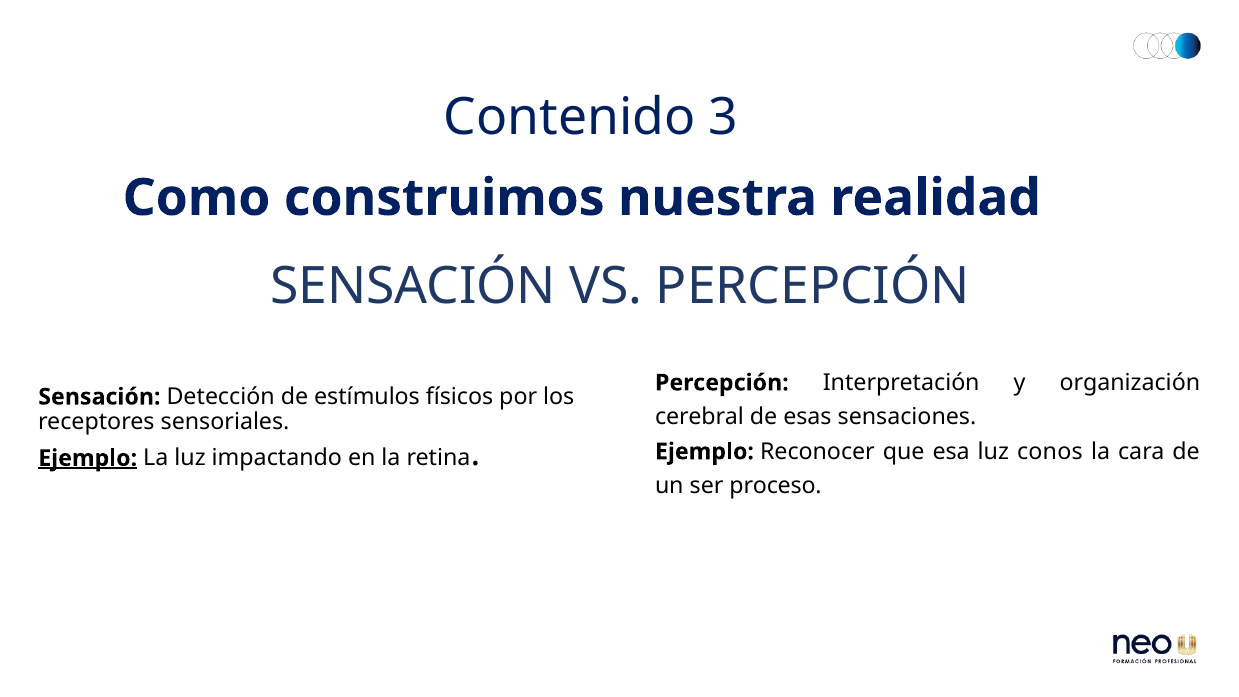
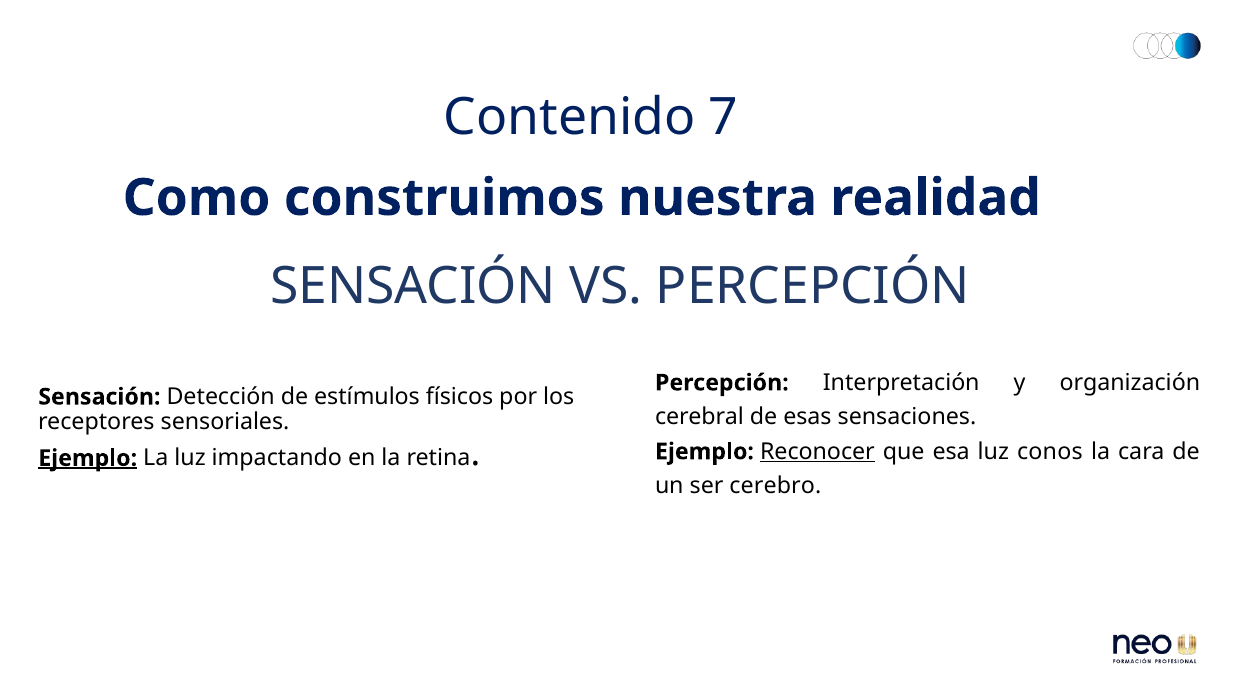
3: 3 -> 7
Reconocer underline: none -> present
proceso: proceso -> cerebro
